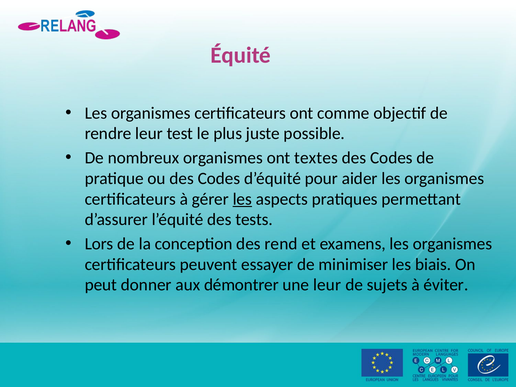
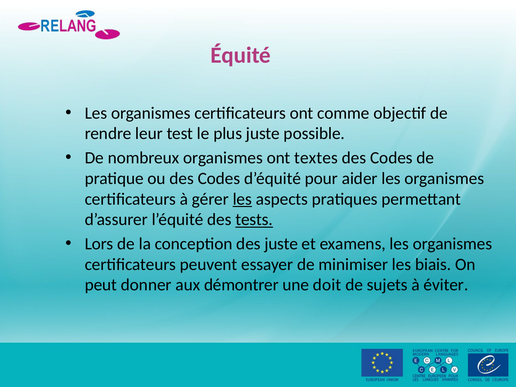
tests underline: none -> present
des rend: rend -> juste
une leur: leur -> doit
